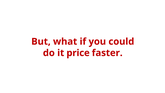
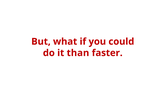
price: price -> than
